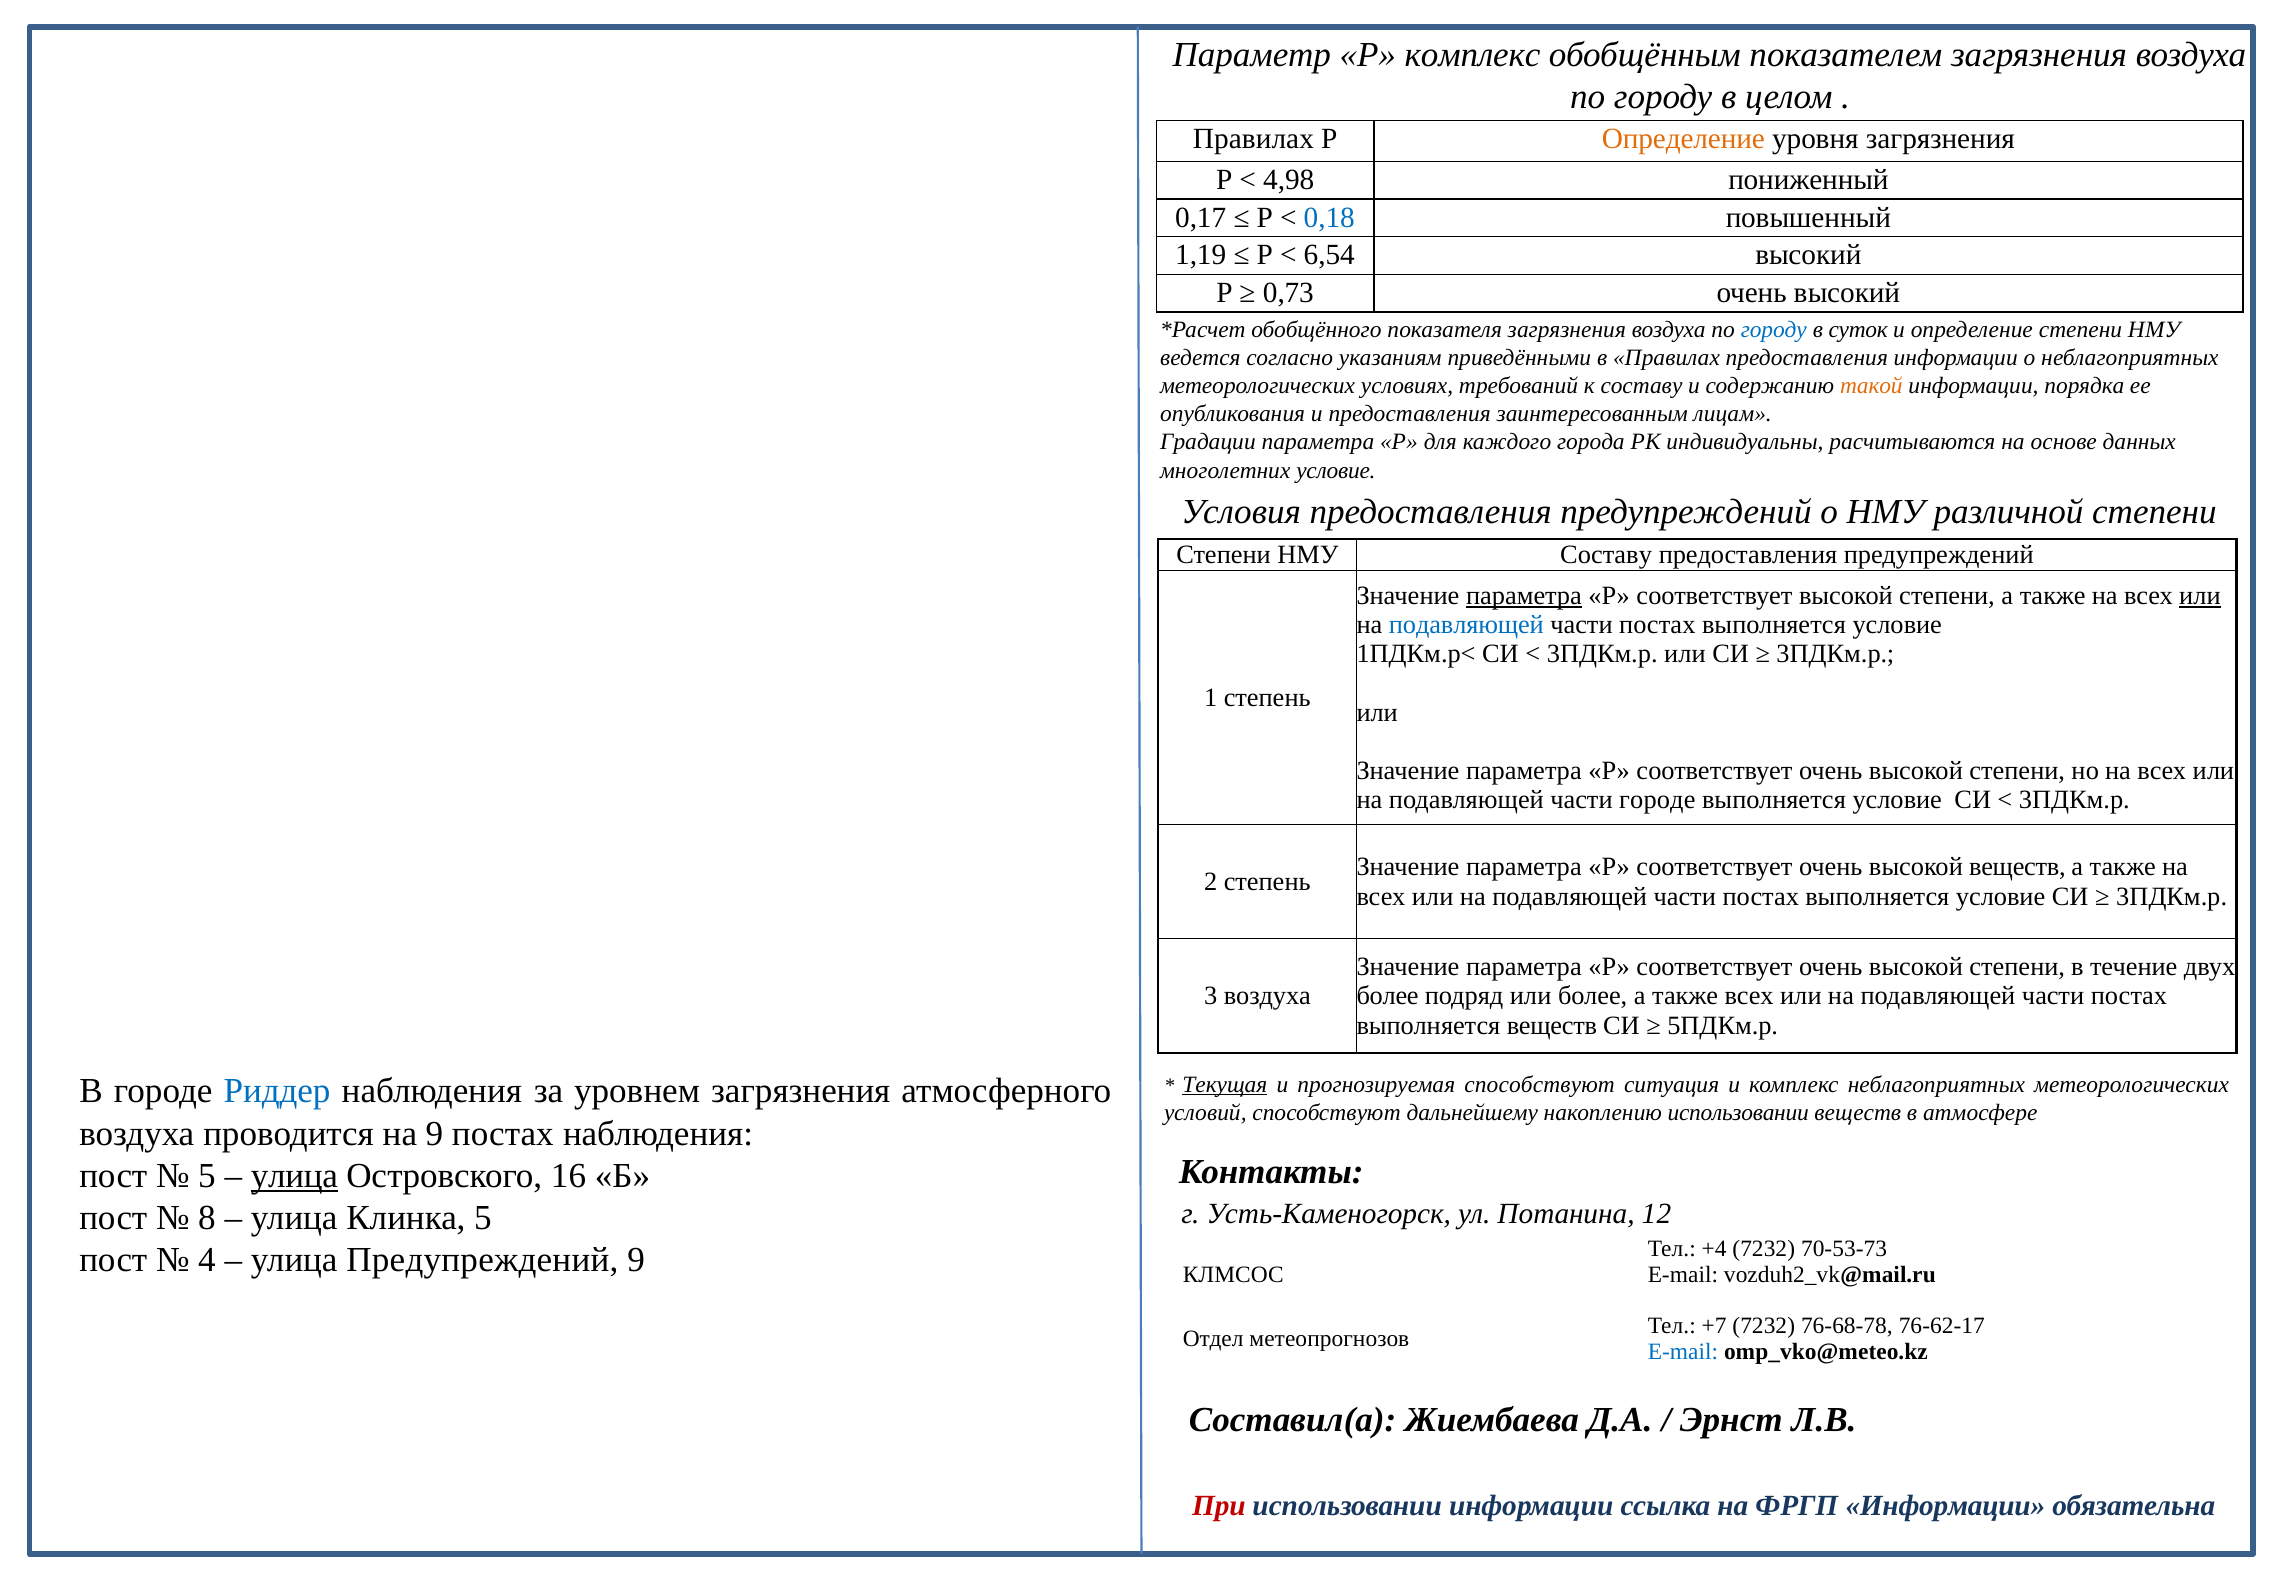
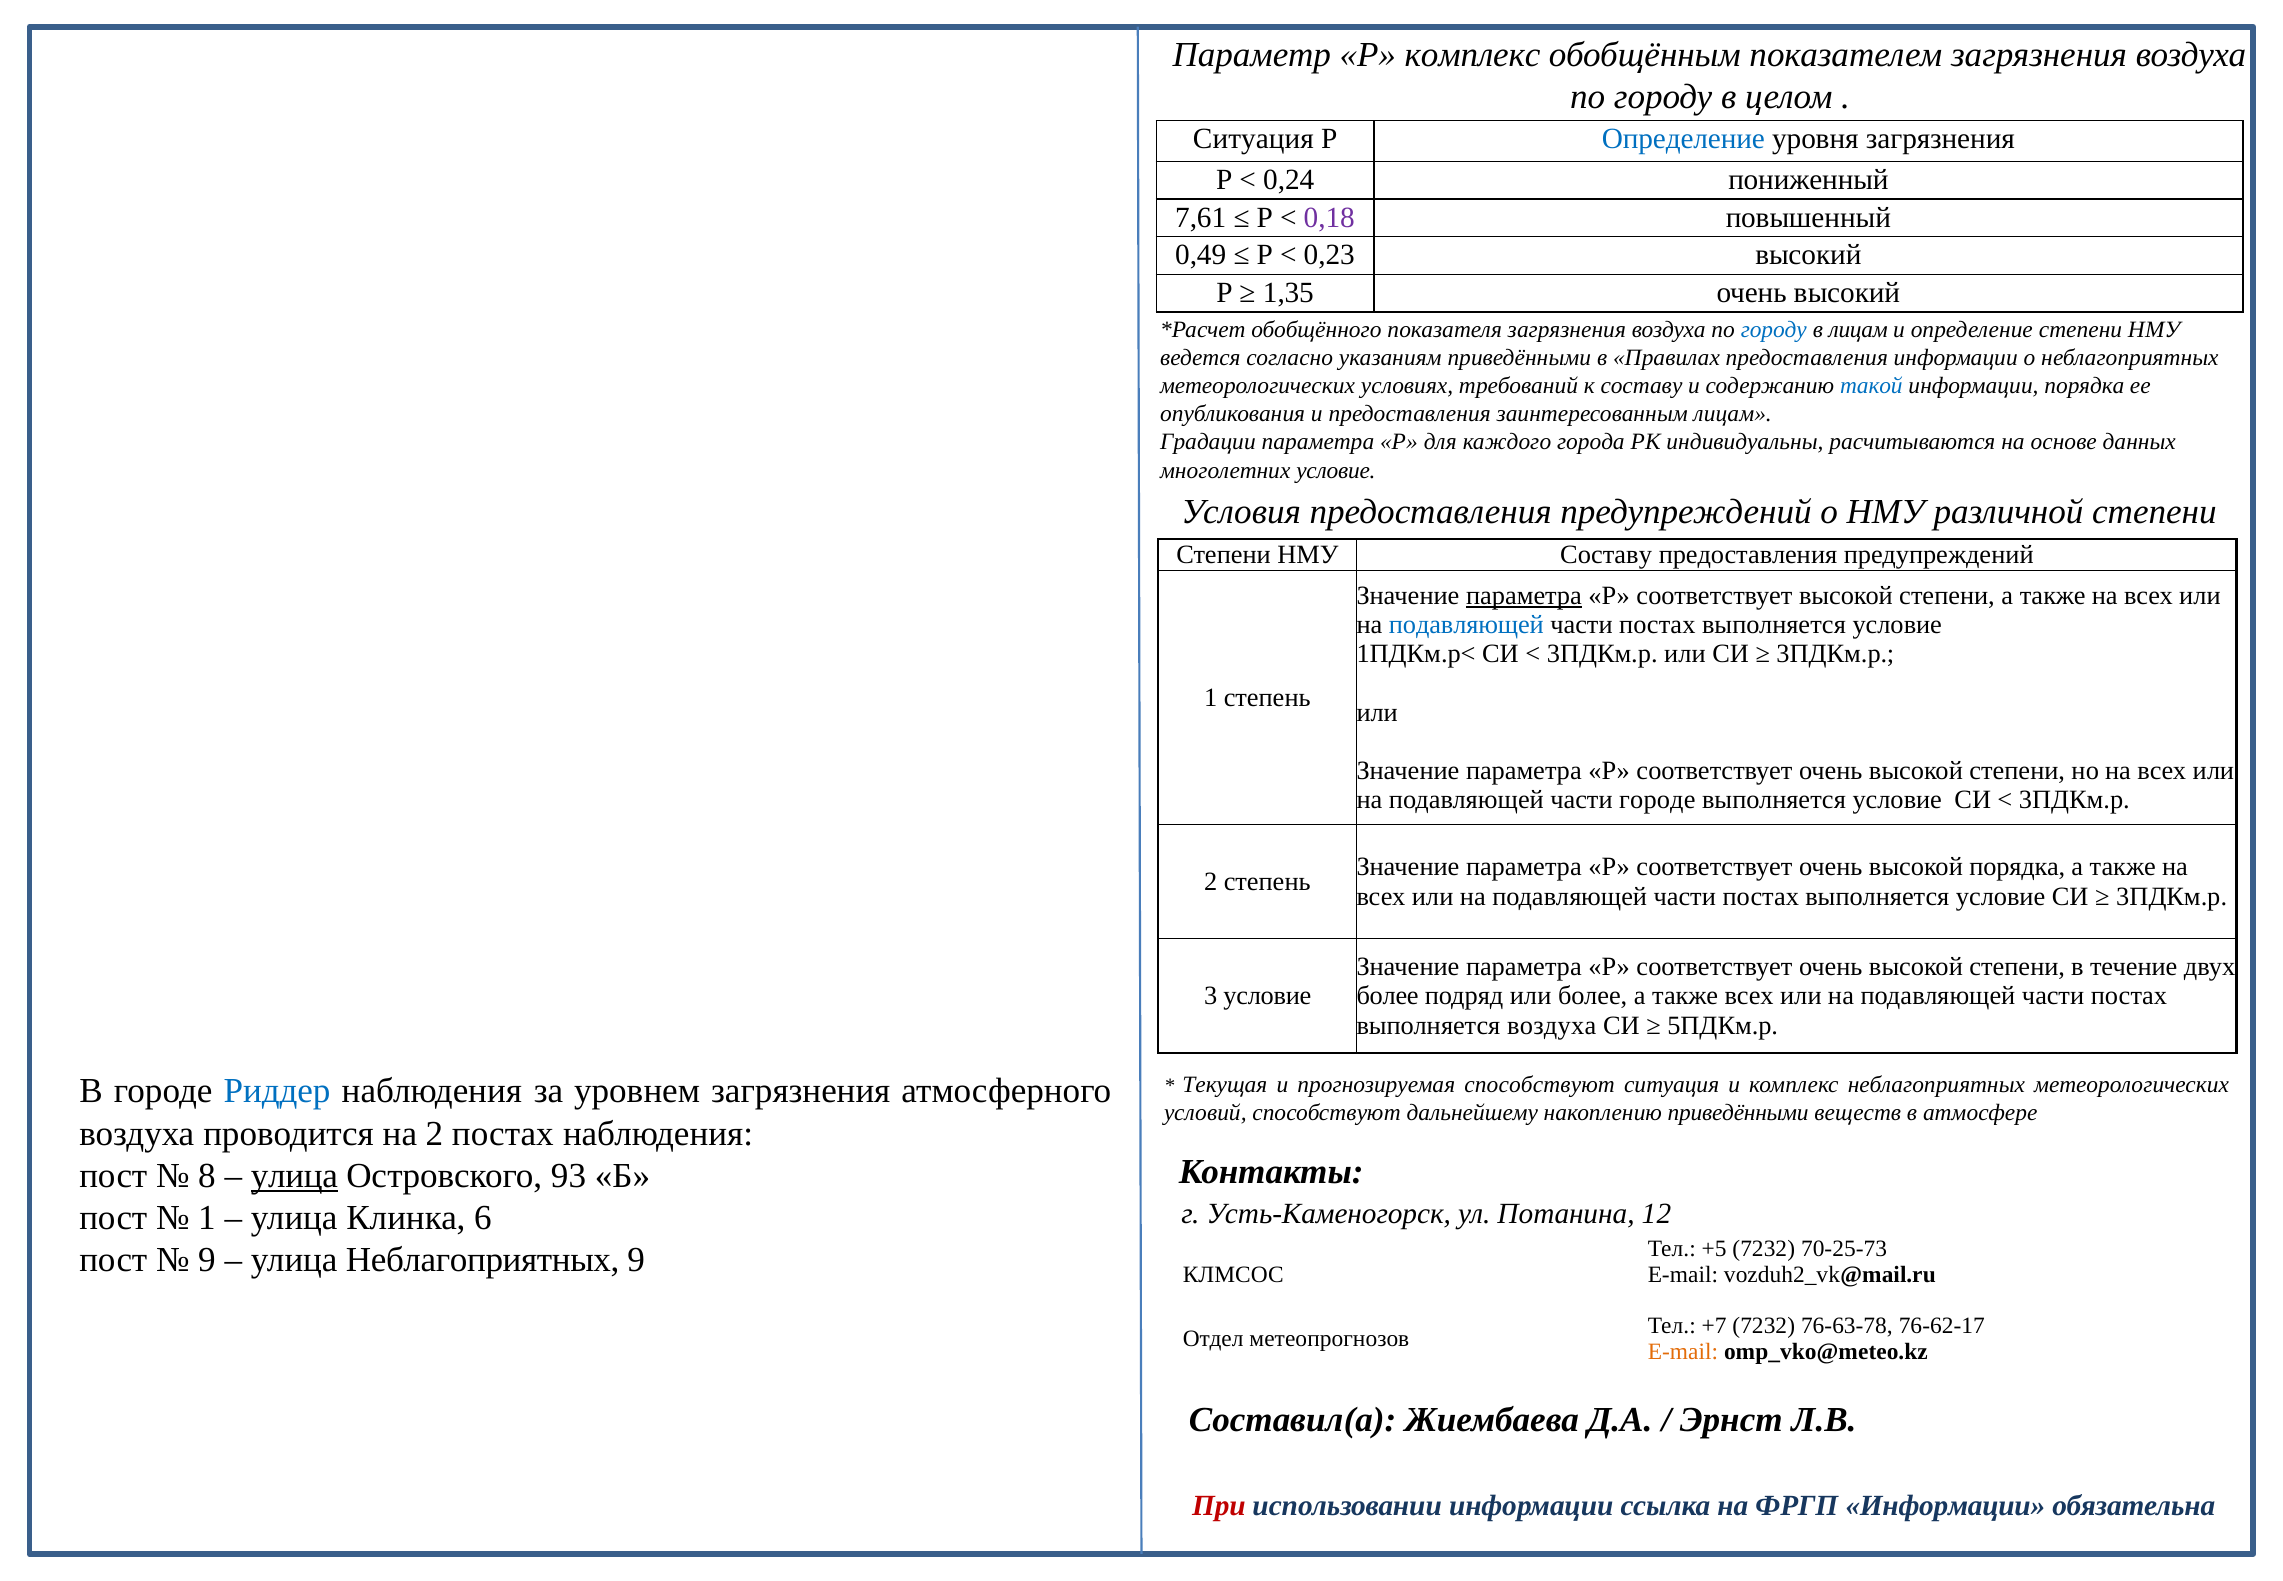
Правилах at (1253, 139): Правилах -> Ситуация
Определение at (1683, 139) colour: orange -> blue
4,98: 4,98 -> 0,24
0,17: 0,17 -> 7,61
0,18 colour: blue -> purple
1,19: 1,19 -> 0,49
6,54: 6,54 -> 0,23
0,73: 0,73 -> 1,35
в суток: суток -> лицам
такой colour: orange -> blue
или at (2200, 595) underline: present -> none
высокой веществ: веществ -> порядка
3 воздуха: воздуха -> условие
выполняется веществ: веществ -> воздуха
Текущая underline: present -> none
накоплению использовании: использовании -> приведёнными
на 9: 9 -> 2
5 at (207, 1175): 5 -> 8
16: 16 -> 93
8 at (207, 1217): 8 -> 1
Клинка 5: 5 -> 6
+4: +4 -> +5
70-53-73: 70-53-73 -> 70-25-73
4 at (207, 1260): 4 -> 9
улица Предупреждений: Предупреждений -> Неблагоприятных
76-68-78: 76-68-78 -> 76-63-78
E-mail at (1683, 1351) colour: blue -> orange
